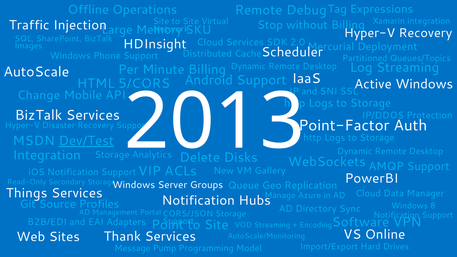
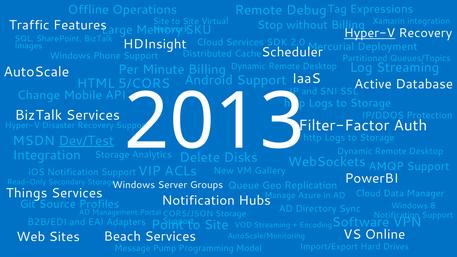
Injection: Injection -> Features
Hyper-V at (370, 33) underline: none -> present
Active Windows: Windows -> Database
Point-Factor: Point-Factor -> Filter-Factor
Thank: Thank -> Beach
